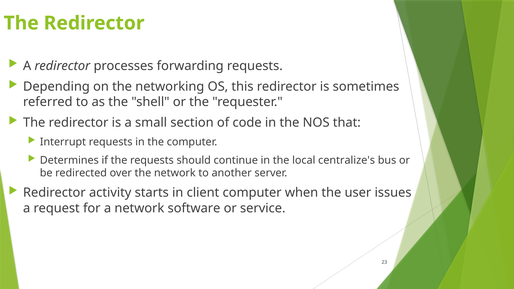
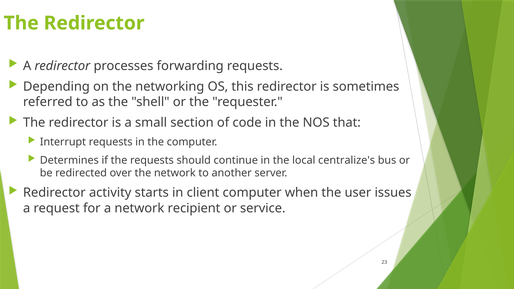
software: software -> recipient
